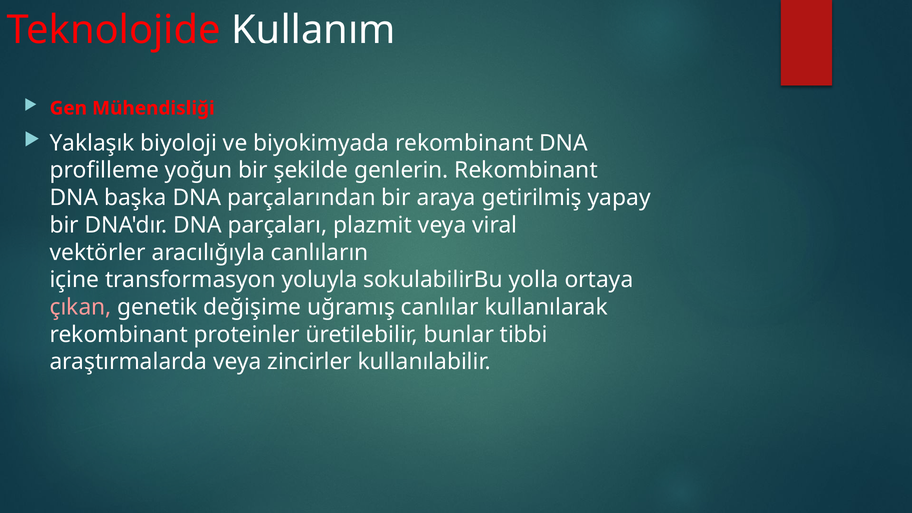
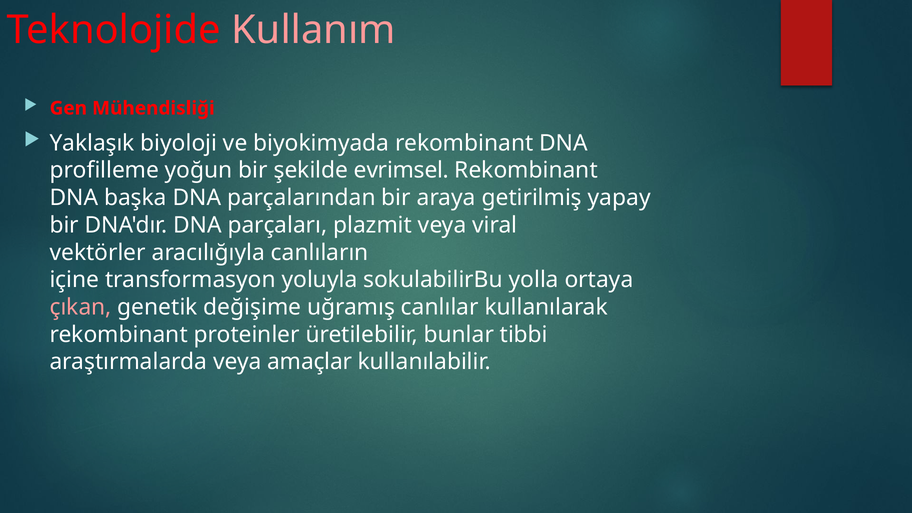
Kullanım colour: white -> pink
genlerin: genlerin -> evrimsel
zincirler: zincirler -> amaçlar
